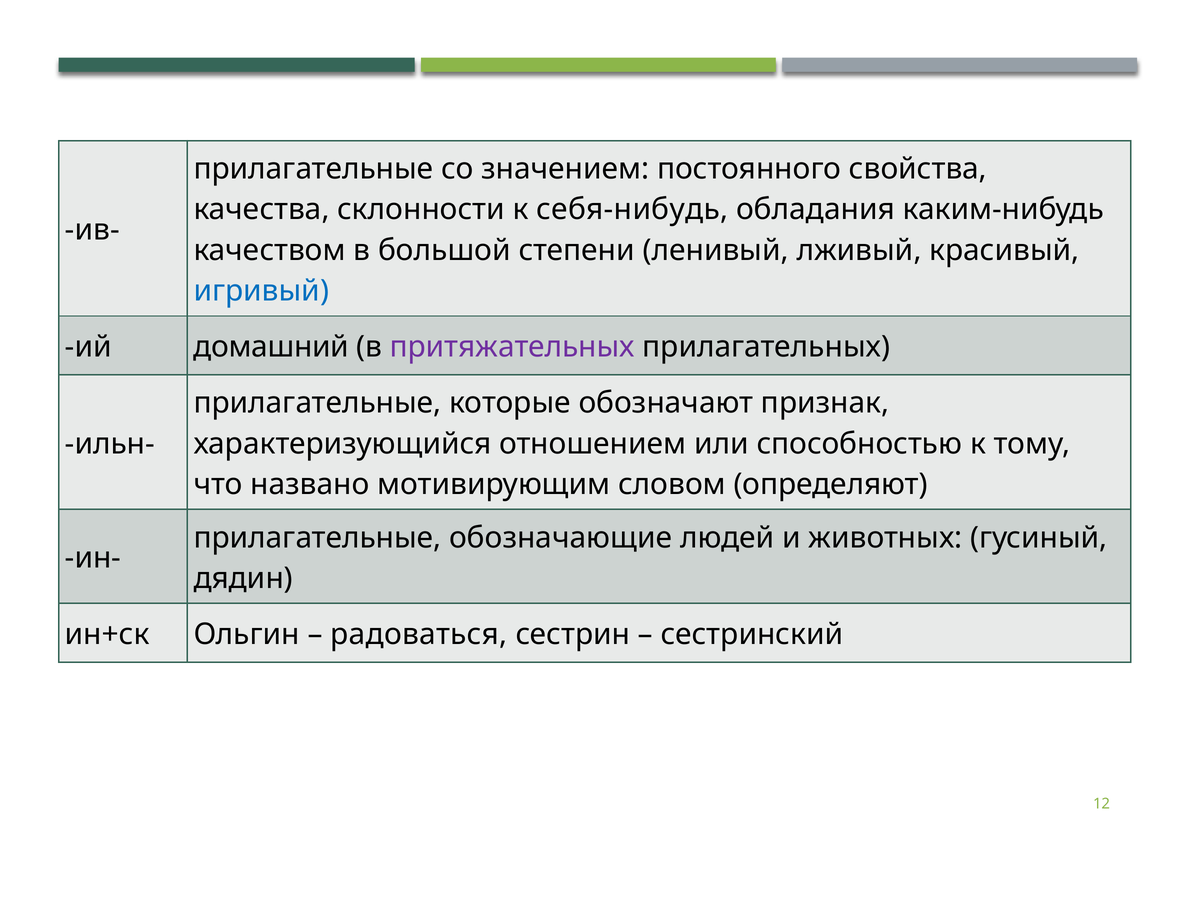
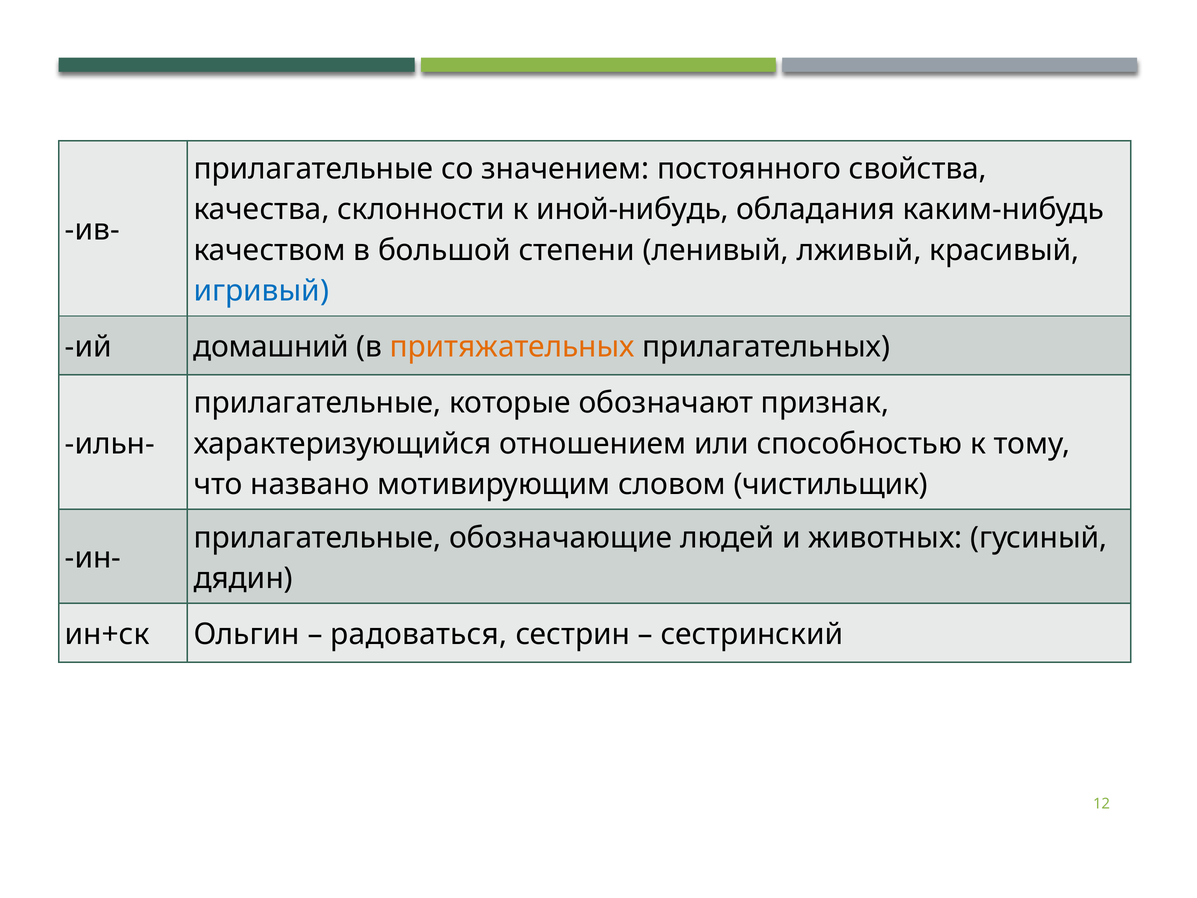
себя-нибудь: себя-нибудь -> иной-нибудь
притяжательных colour: purple -> orange
определяют: определяют -> чистильщик
